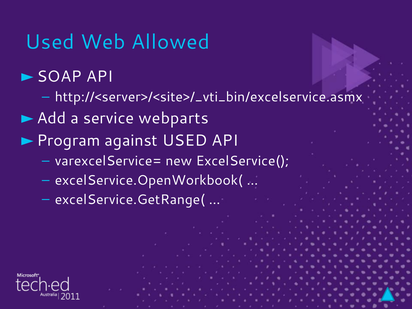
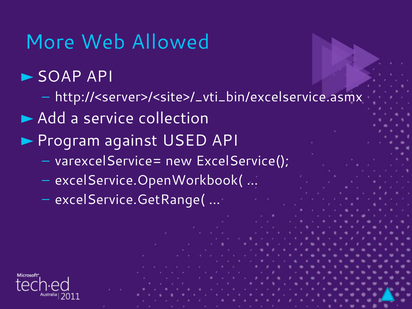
Used at (50, 42): Used -> More
webparts: webparts -> collection
